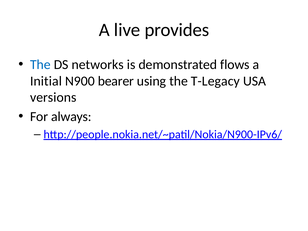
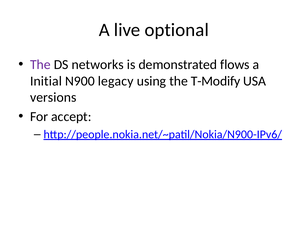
provides: provides -> optional
The at (40, 65) colour: blue -> purple
bearer: bearer -> legacy
T-Legacy: T-Legacy -> T-Modify
always: always -> accept
